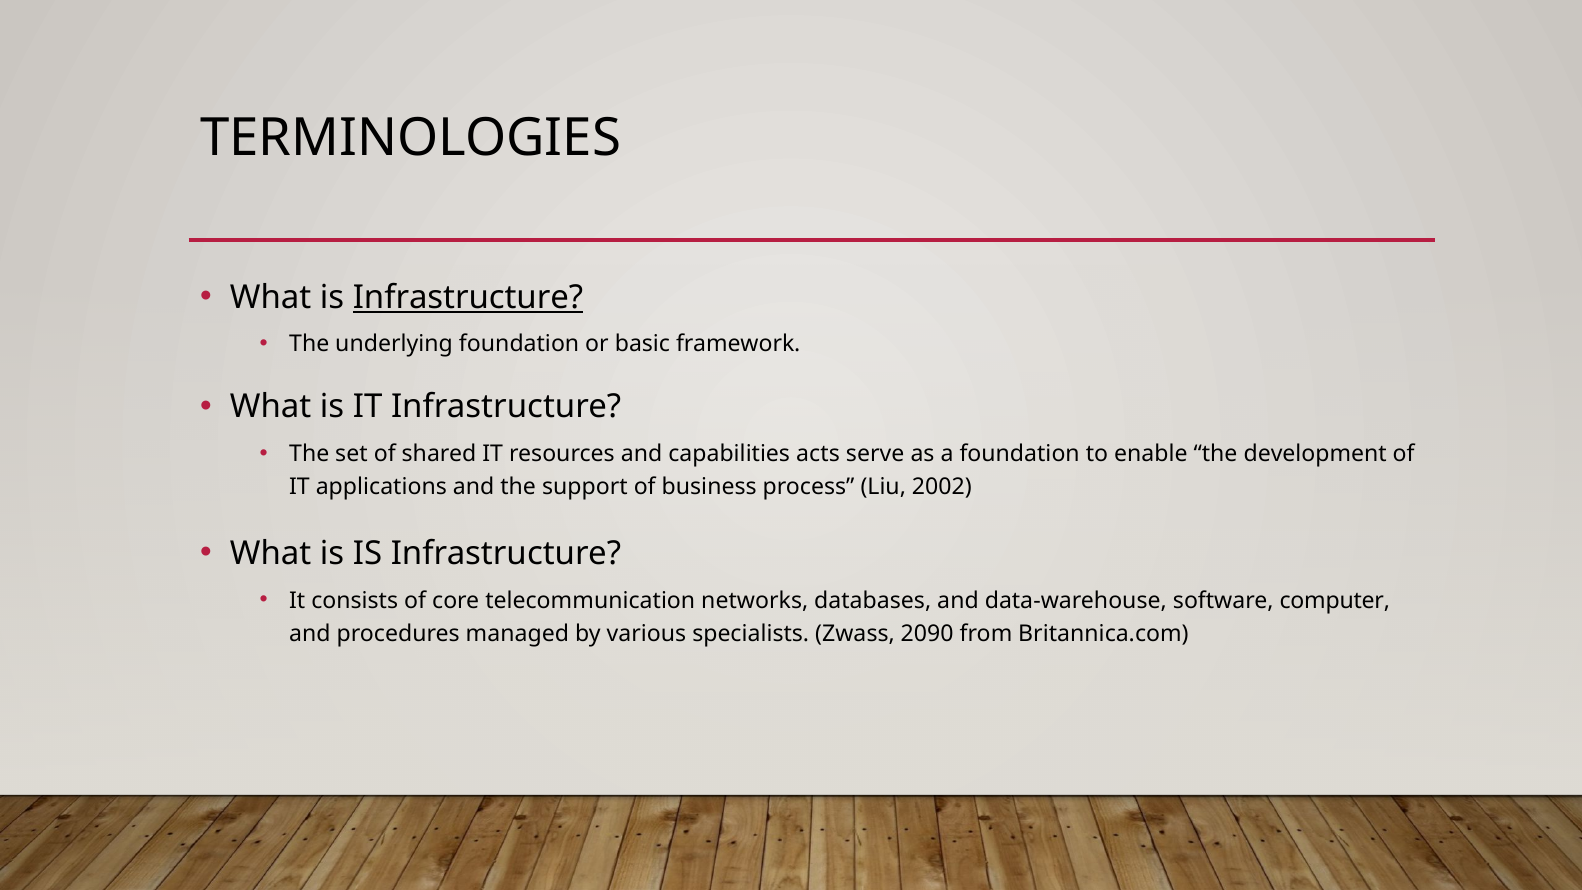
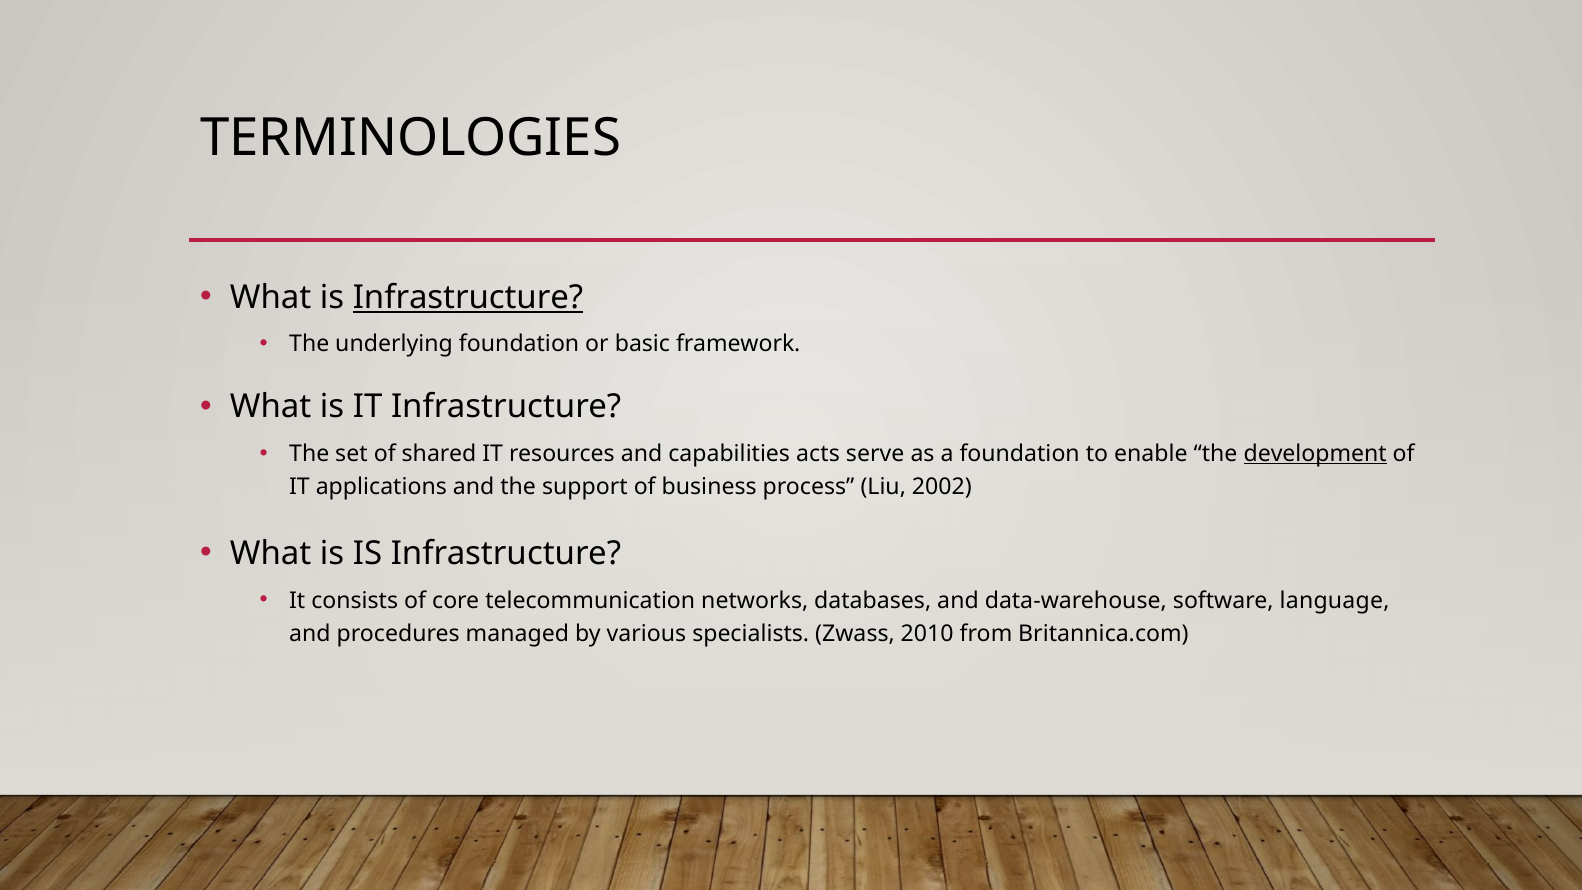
development underline: none -> present
computer: computer -> language
2090: 2090 -> 2010
